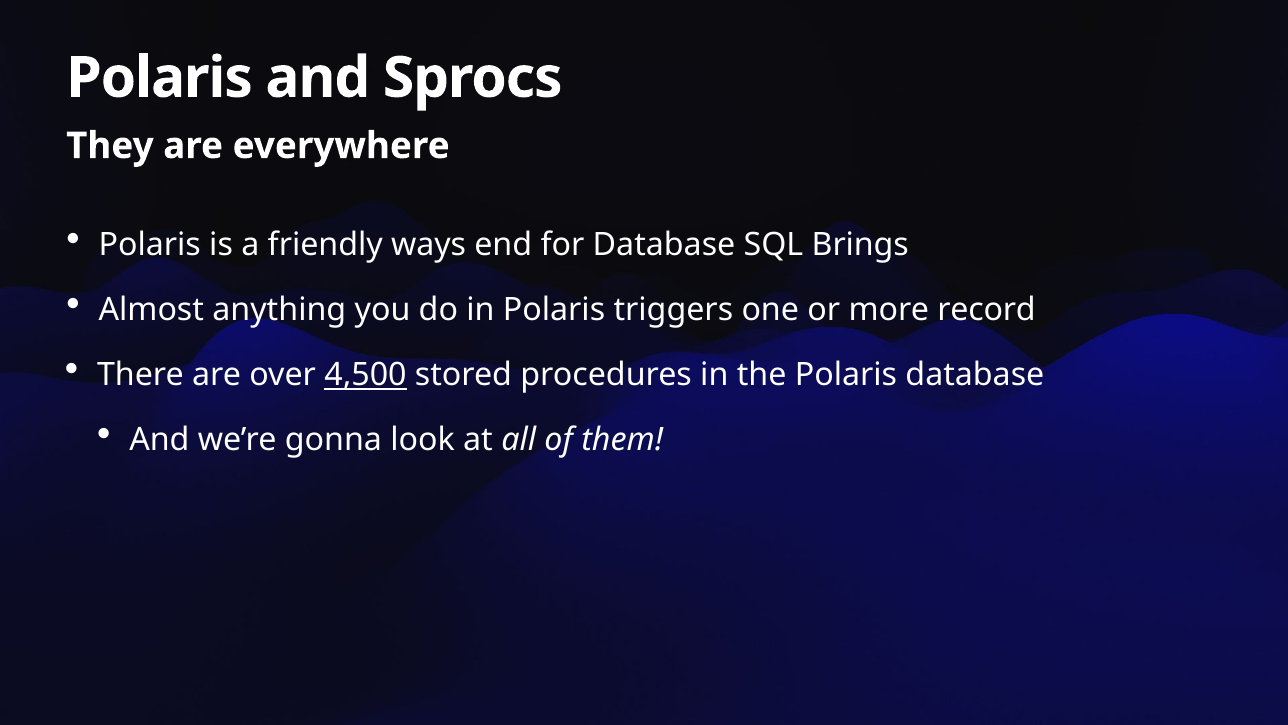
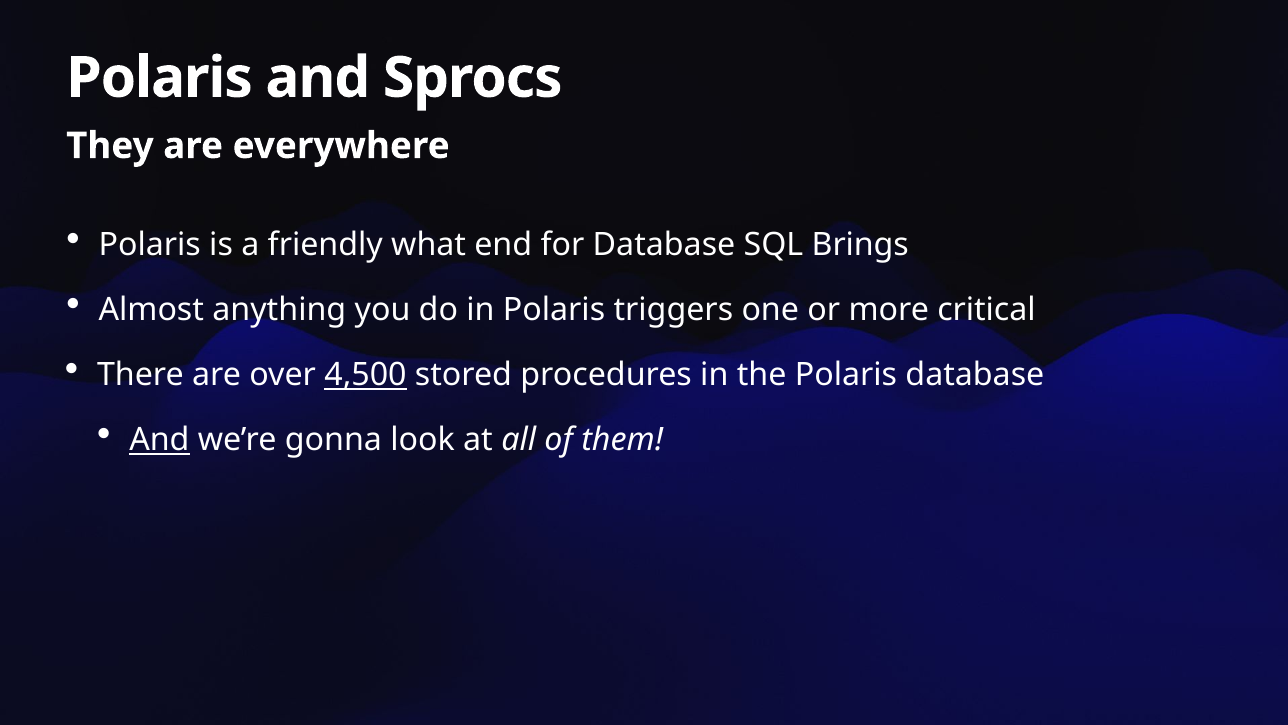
ways: ways -> what
record: record -> critical
And at (159, 440) underline: none -> present
